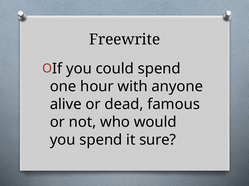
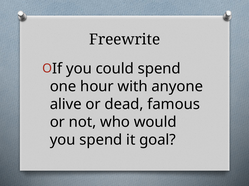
sure: sure -> goal
